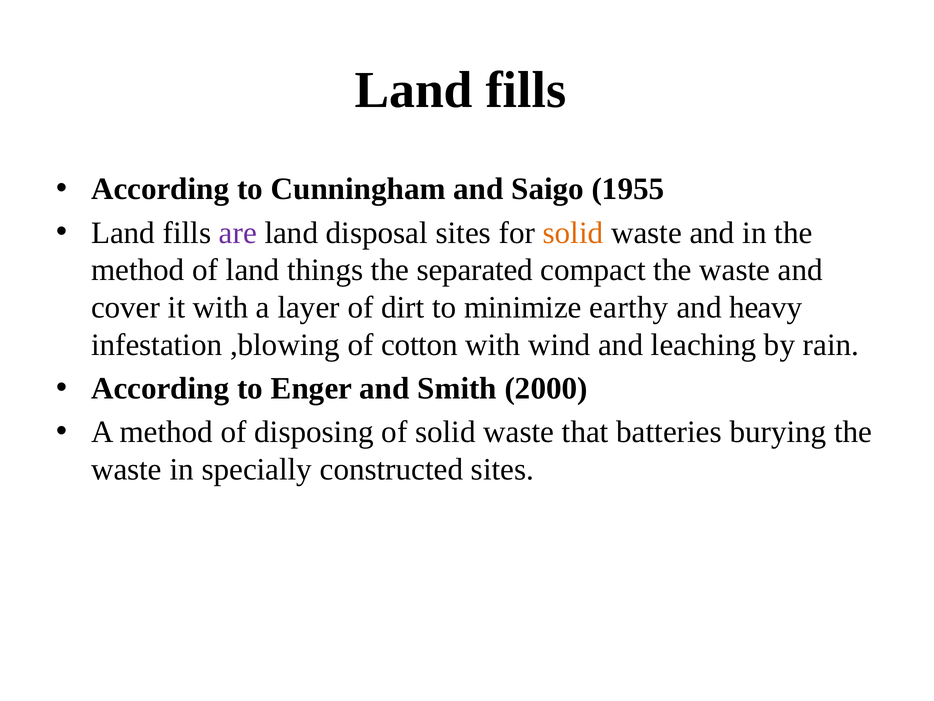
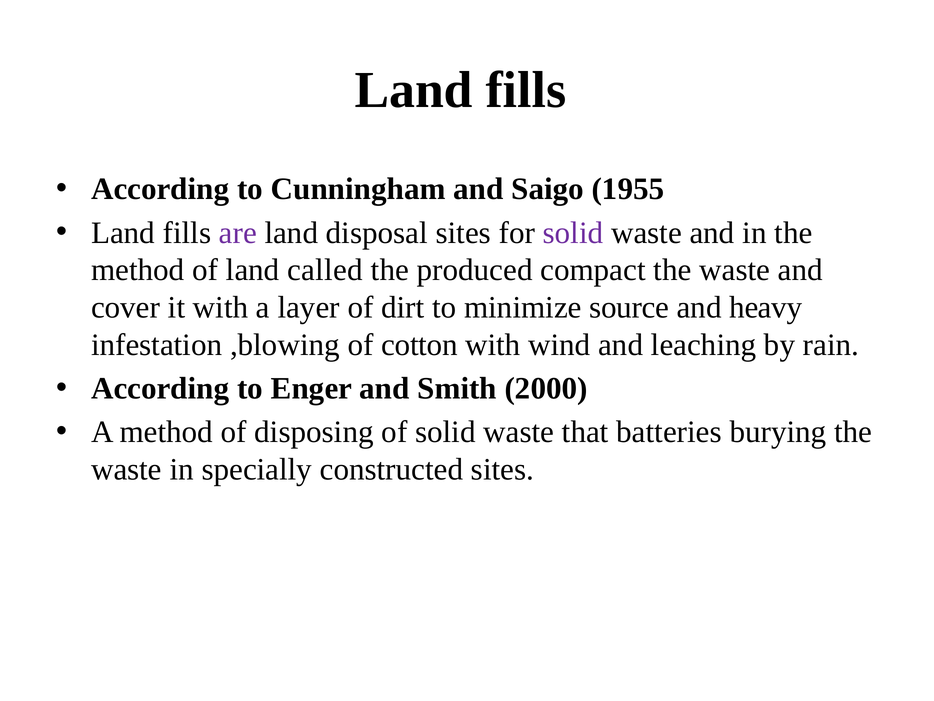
solid at (573, 233) colour: orange -> purple
things: things -> called
separated: separated -> produced
earthy: earthy -> source
